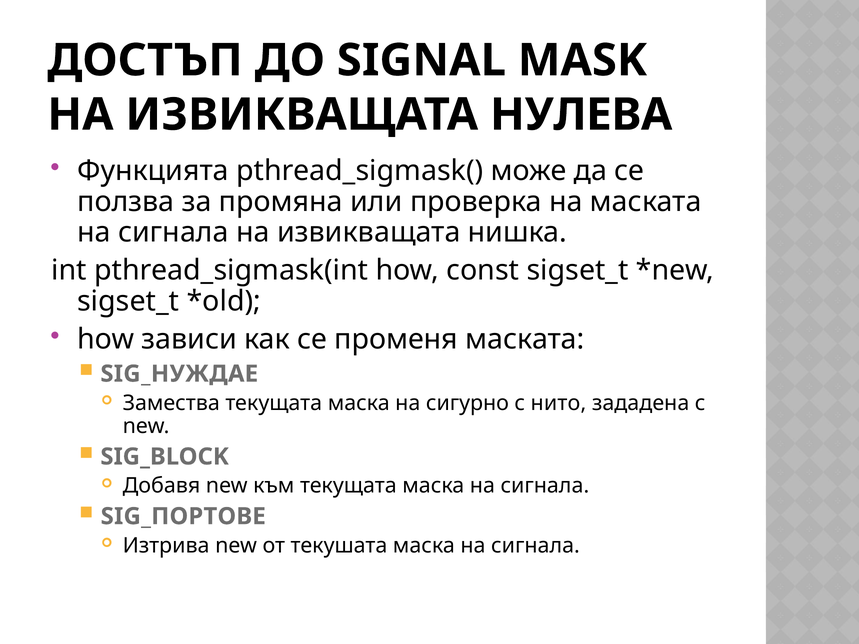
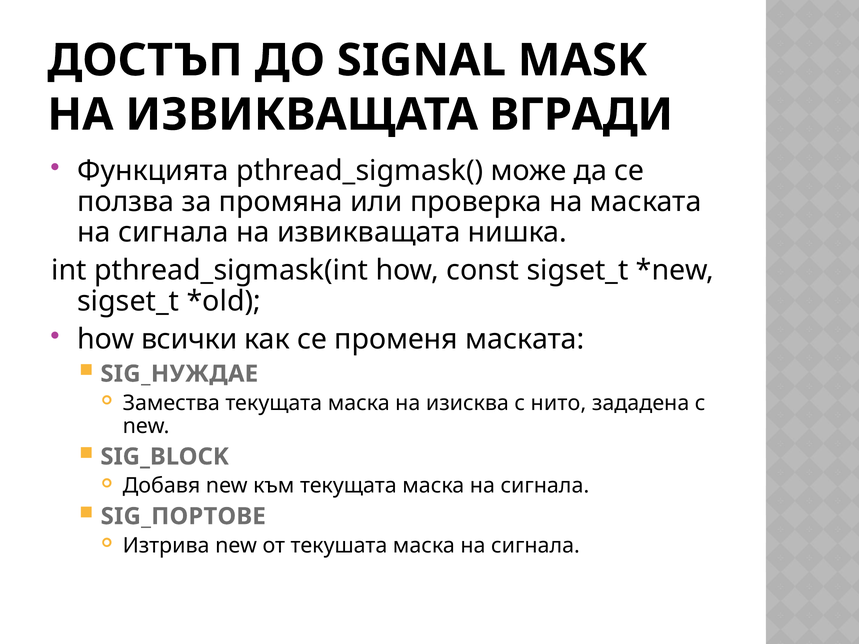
НУЛЕВА: НУЛЕВА -> ВГРАДИ
зависи: зависи -> всички
сигурно: сигурно -> изисква
